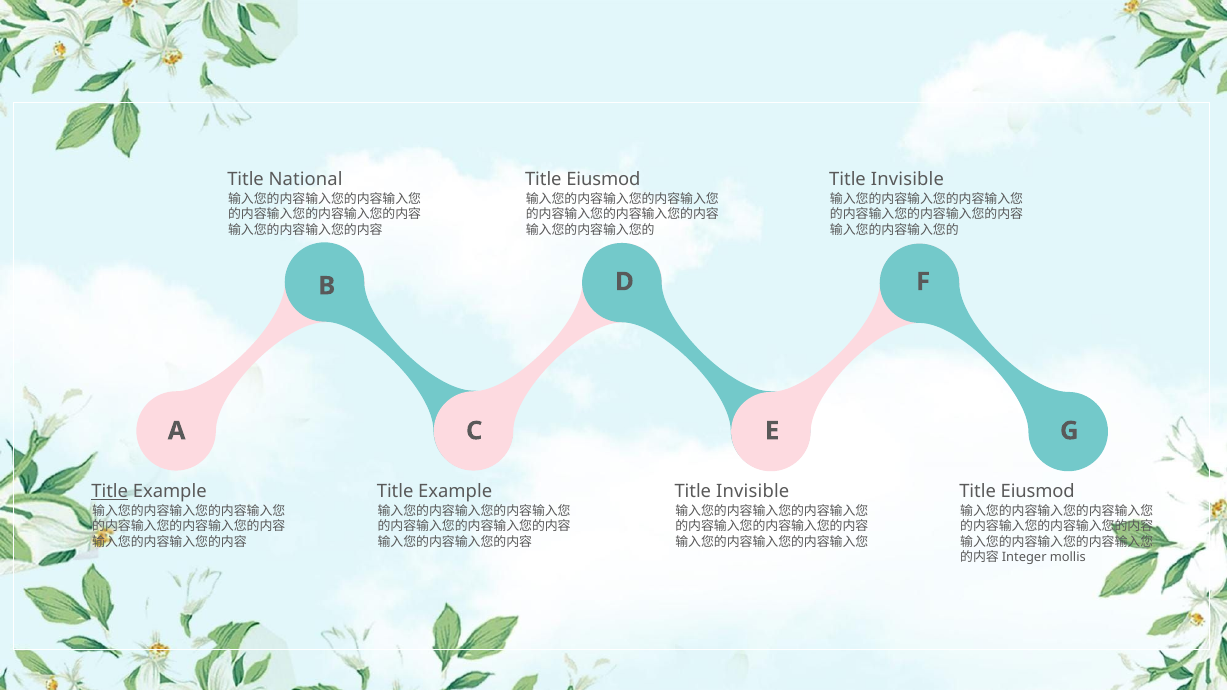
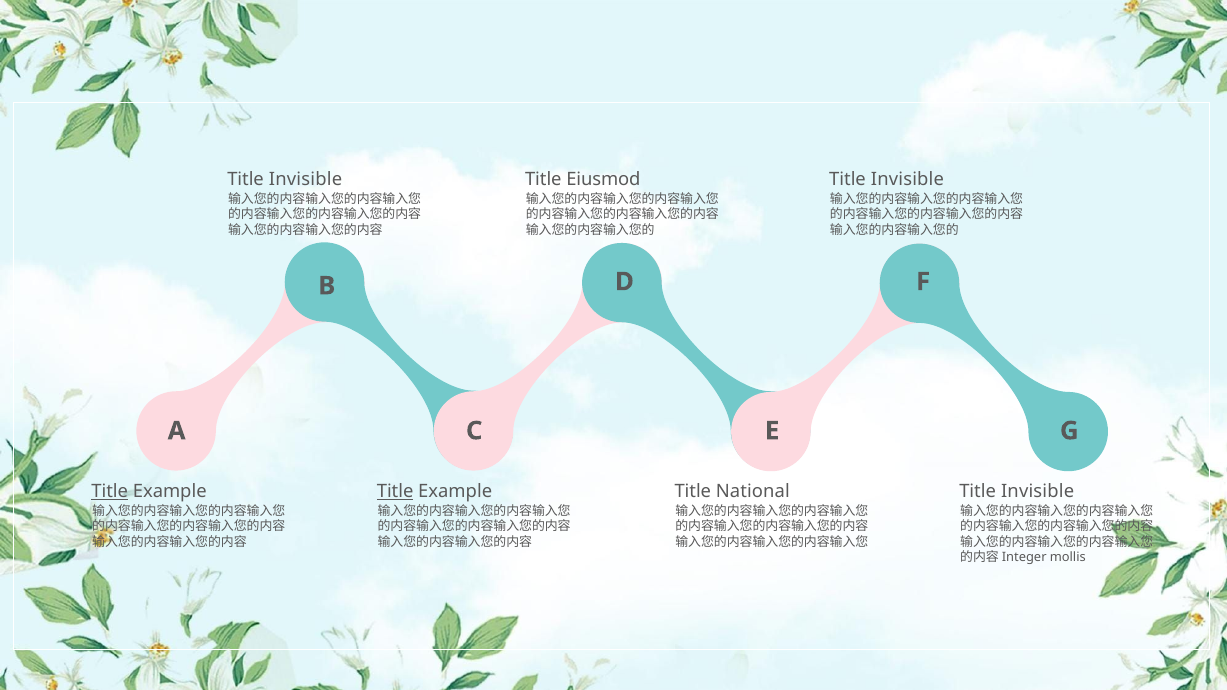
National at (306, 180): National -> Invisible
Title at (395, 492) underline: none -> present
Invisible at (753, 492): Invisible -> National
Eiusmod at (1038, 492): Eiusmod -> Invisible
